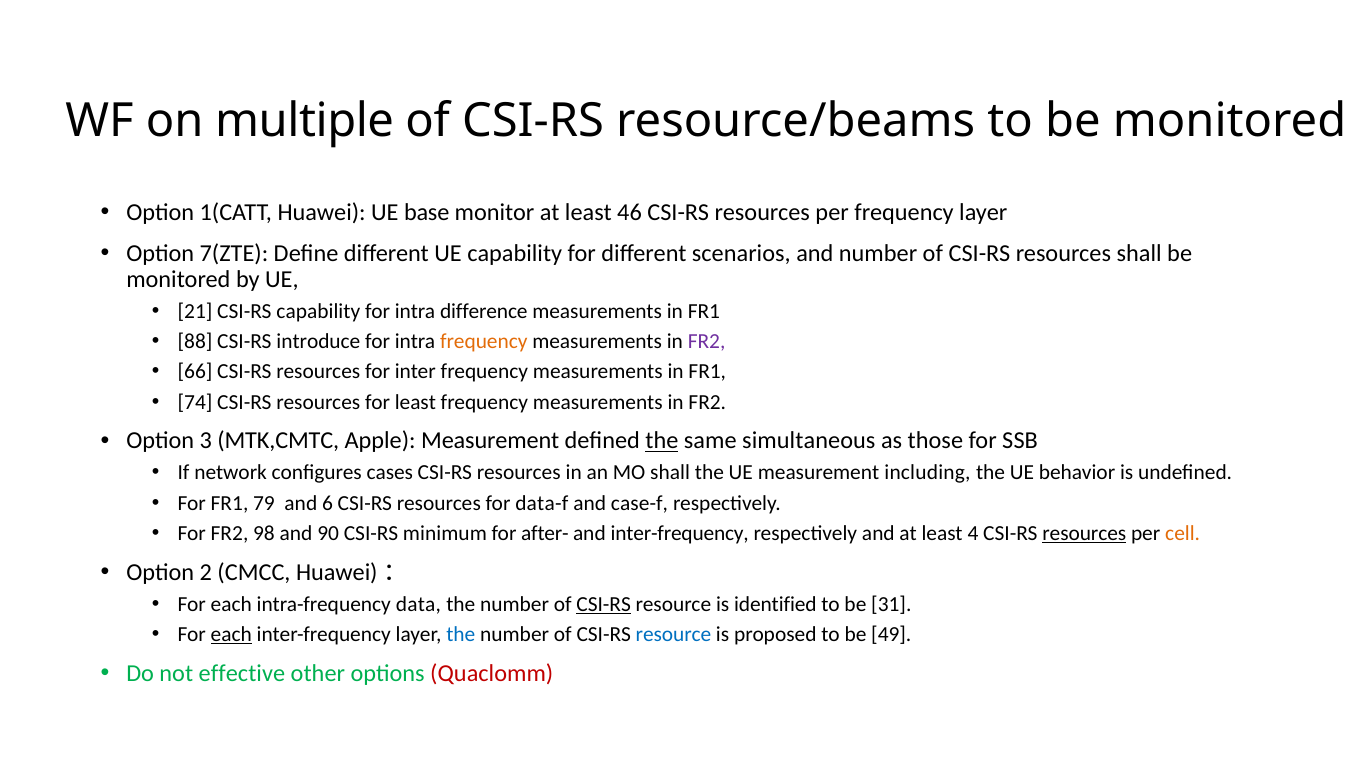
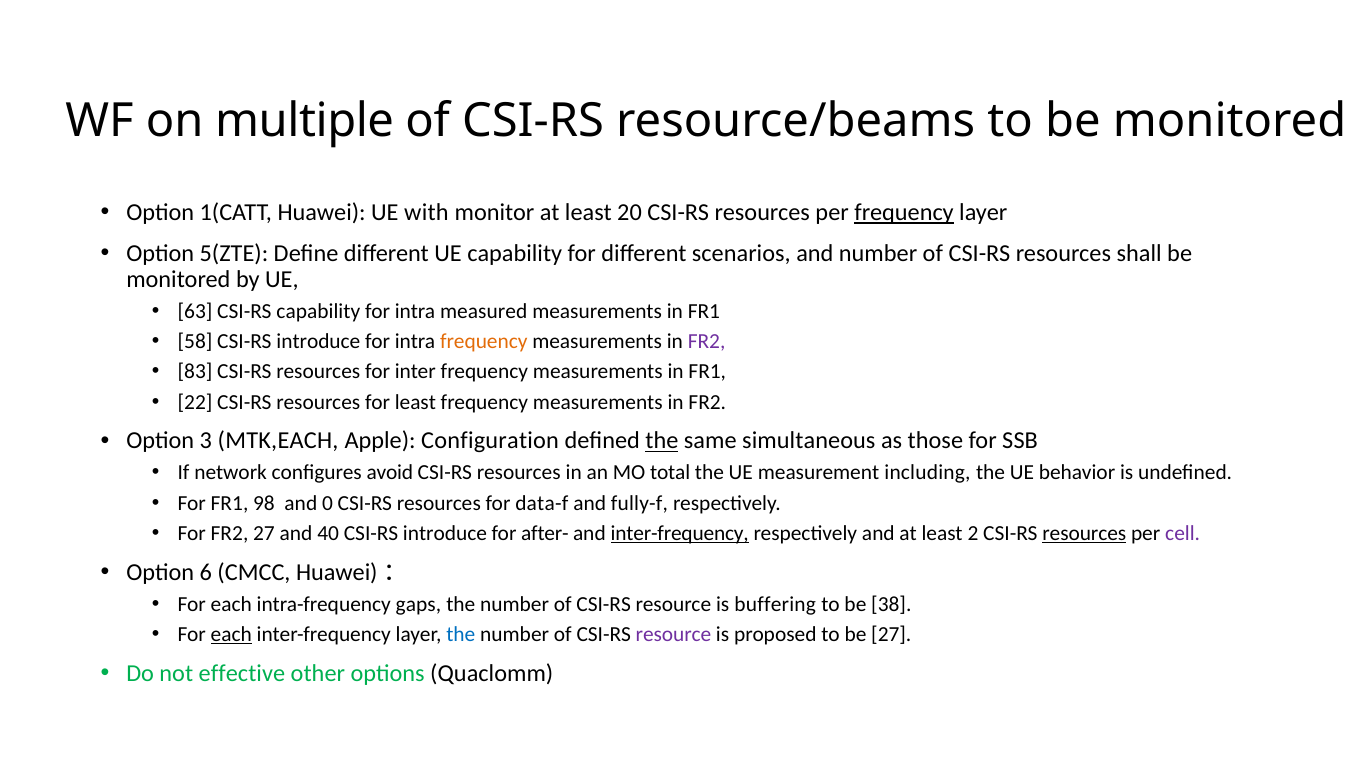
base: base -> with
46: 46 -> 20
frequency at (904, 213) underline: none -> present
7(ZTE: 7(ZTE -> 5(ZTE
21: 21 -> 63
difference: difference -> measured
88: 88 -> 58
66: 66 -> 83
74: 74 -> 22
MTK,CMTC: MTK,CMTC -> MTK,EACH
Apple Measurement: Measurement -> Configuration
cases: cases -> avoid
MO shall: shall -> total
79: 79 -> 98
6: 6 -> 0
case-f: case-f -> fully-f
FR2 98: 98 -> 27
90: 90 -> 40
minimum at (445, 533): minimum -> introduce
inter-frequency at (680, 533) underline: none -> present
4: 4 -> 2
cell colour: orange -> purple
2: 2 -> 6
data: data -> gaps
CSI-RS at (604, 604) underline: present -> none
identified: identified -> buffering
31: 31 -> 38
resource at (674, 634) colour: blue -> purple
be 49: 49 -> 27
Quaclomm colour: red -> black
